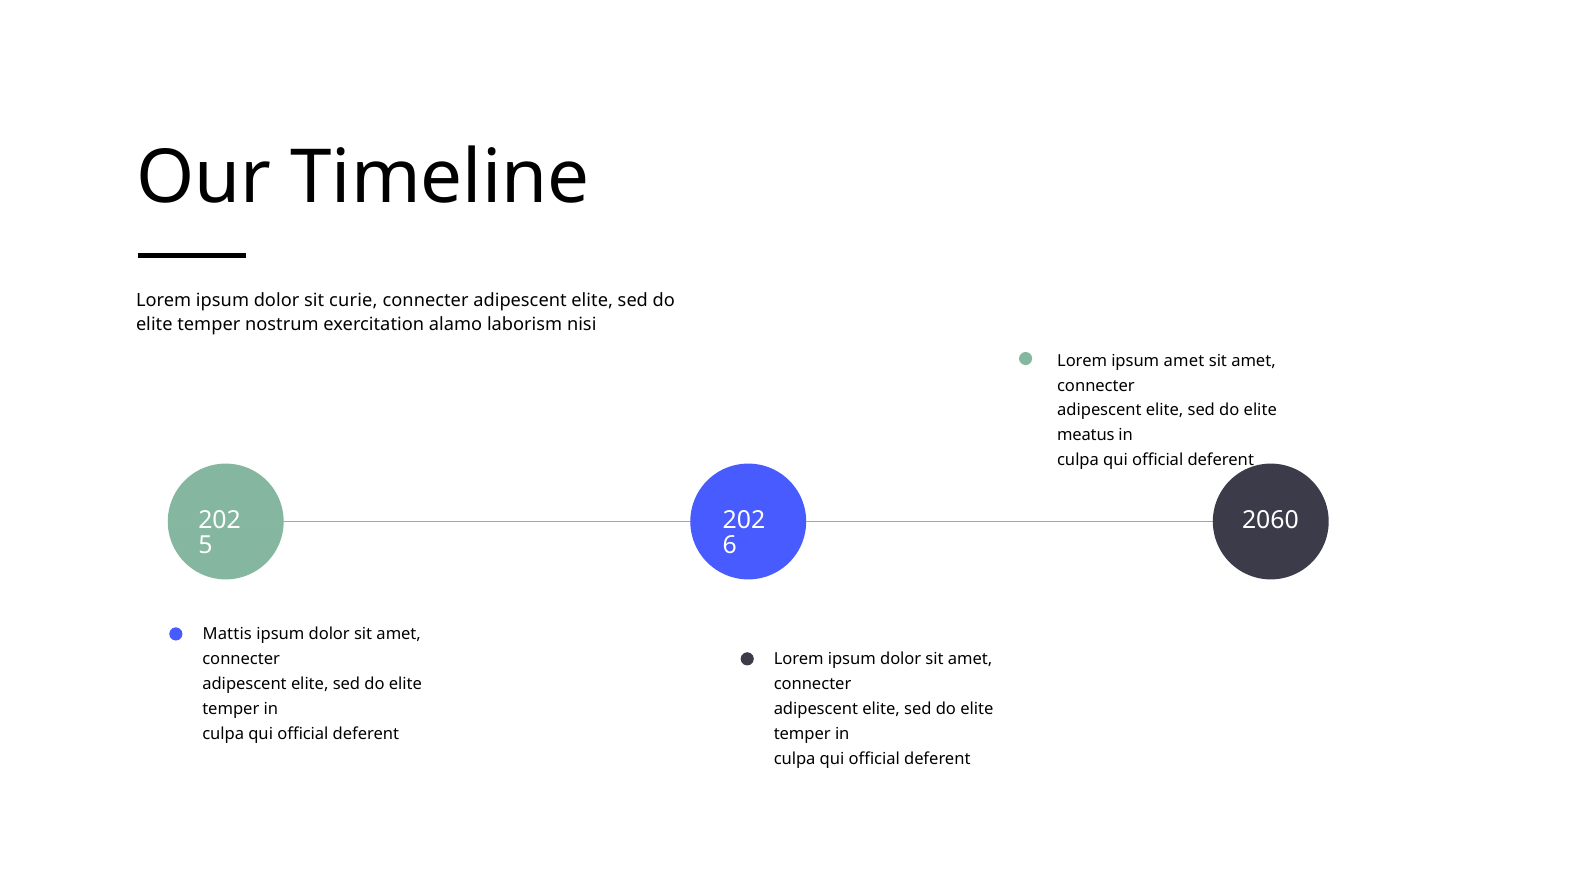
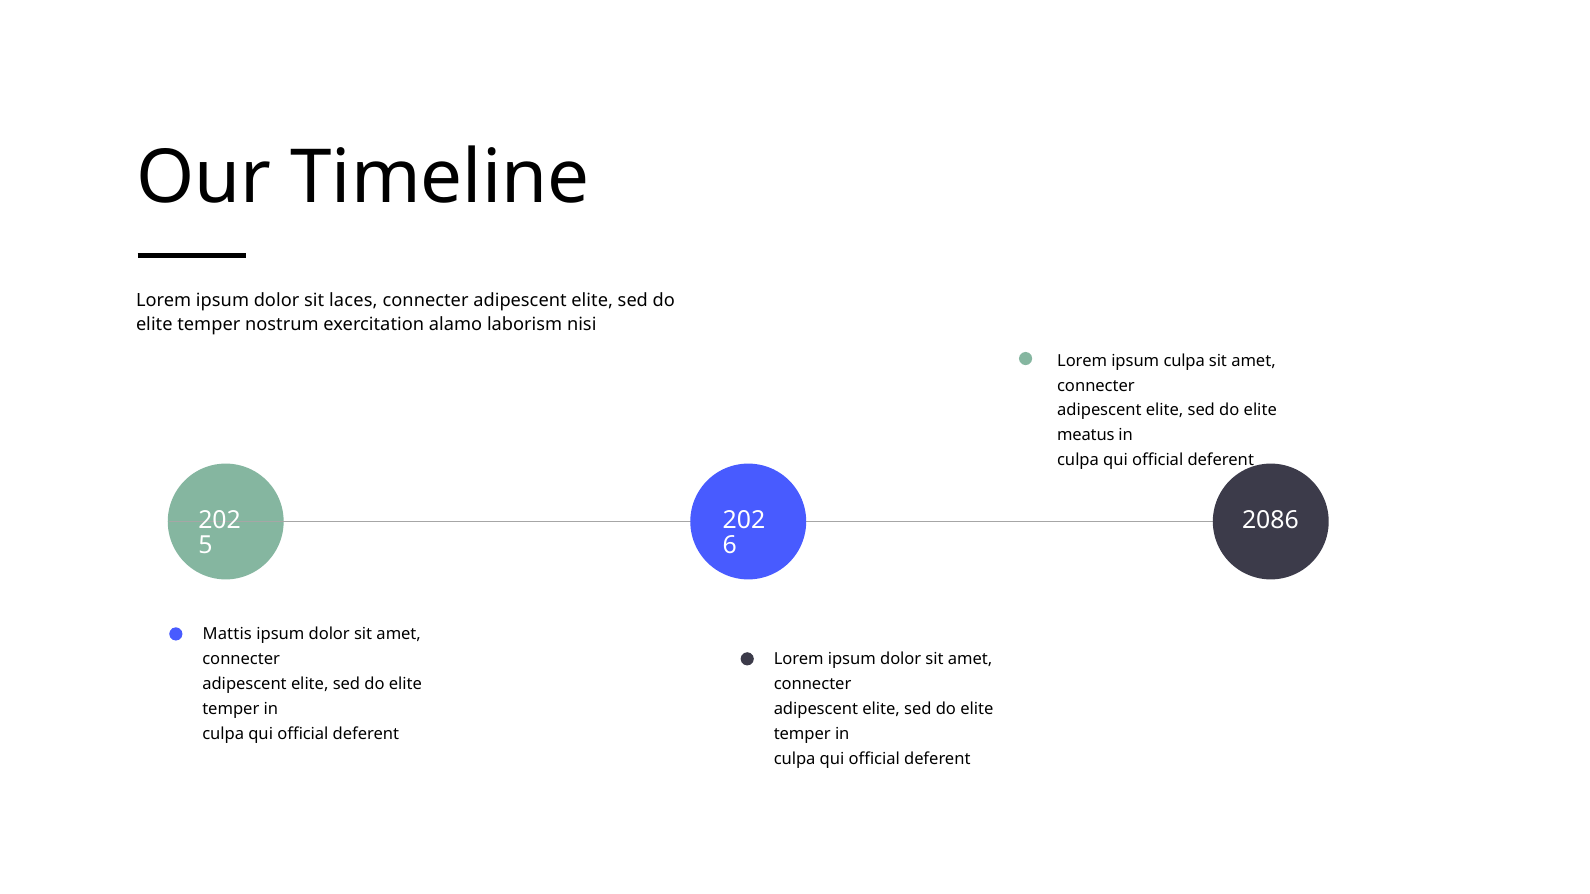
curie: curie -> laces
ipsum amet: amet -> culpa
2060: 2060 -> 2086
